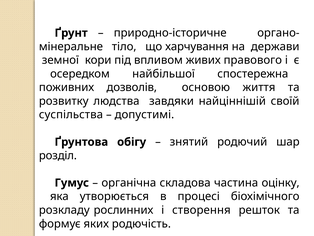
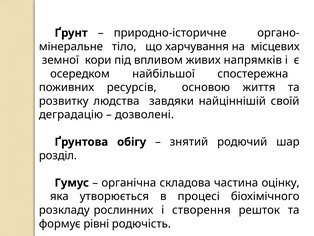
держави: держави -> місцевих
правового: правового -> напрямків
дозволів: дозволів -> ресурсів
суспільства: суспільства -> деградацію
допустимі: допустимі -> дозволені
яких: яких -> рівні
